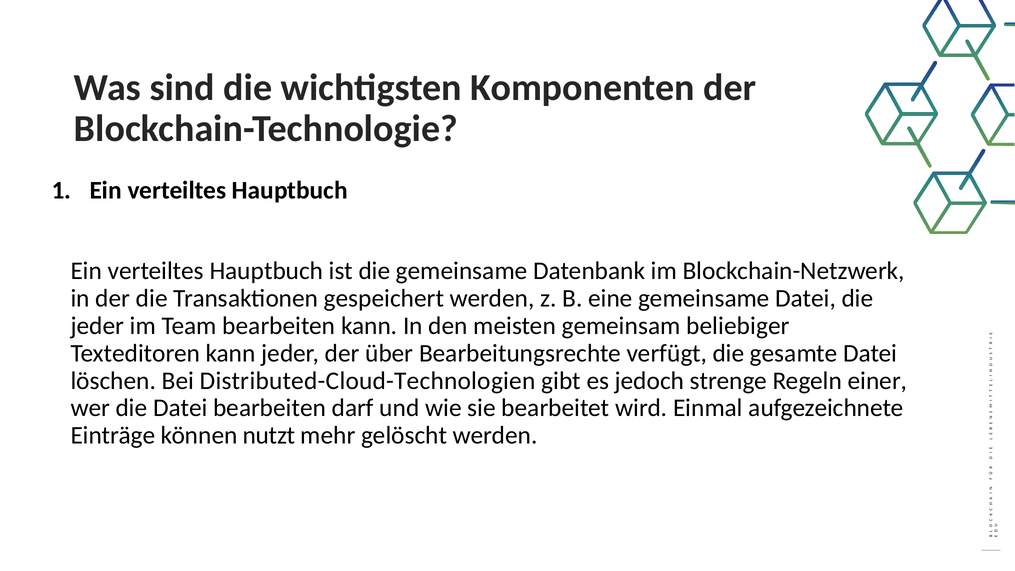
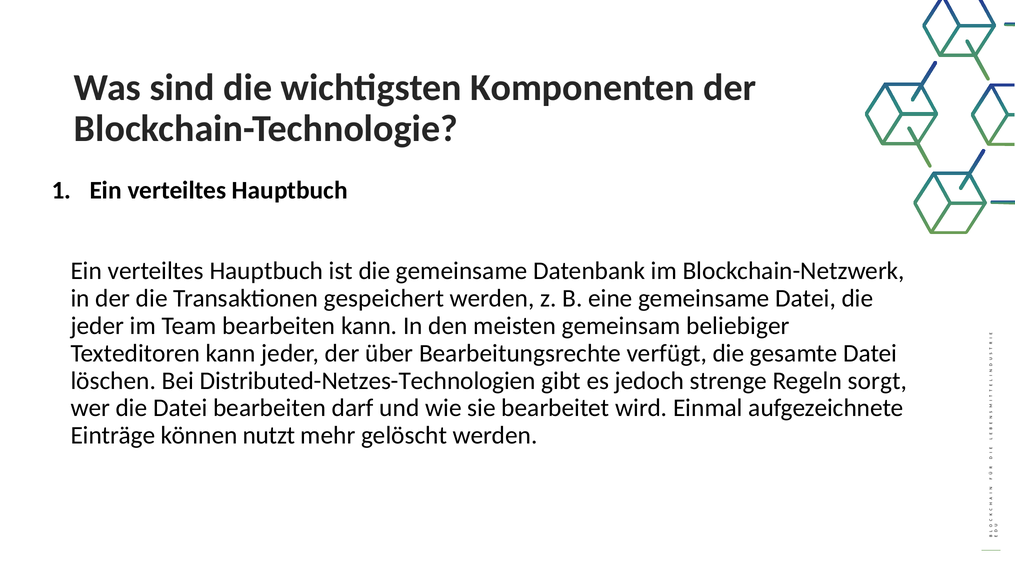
Distributed-Cloud-Technologien: Distributed-Cloud-Technologien -> Distributed-Netzes-Technologien
einer: einer -> sorgt
